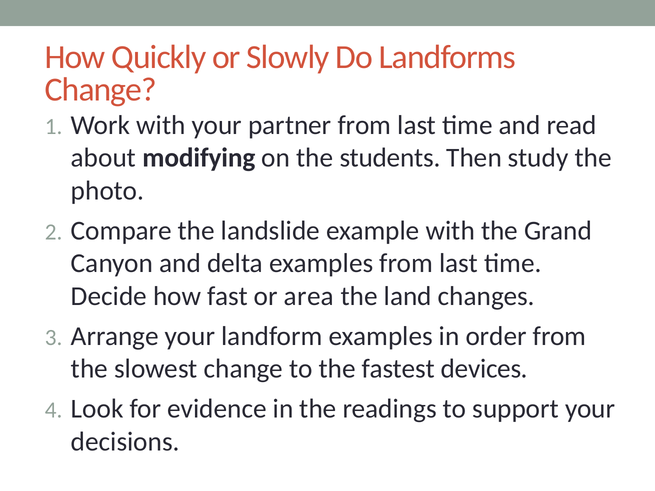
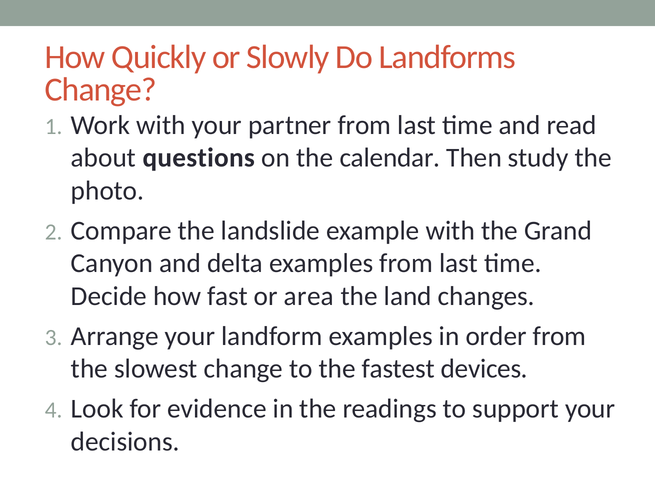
modifying: modifying -> questions
students: students -> calendar
